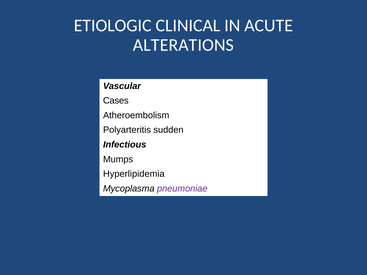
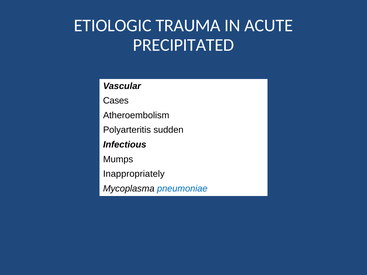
CLINICAL: CLINICAL -> TRAUMA
ALTERATIONS: ALTERATIONS -> PRECIPITATED
Hyperlipidemia: Hyperlipidemia -> Inappropriately
pneumoniae colour: purple -> blue
